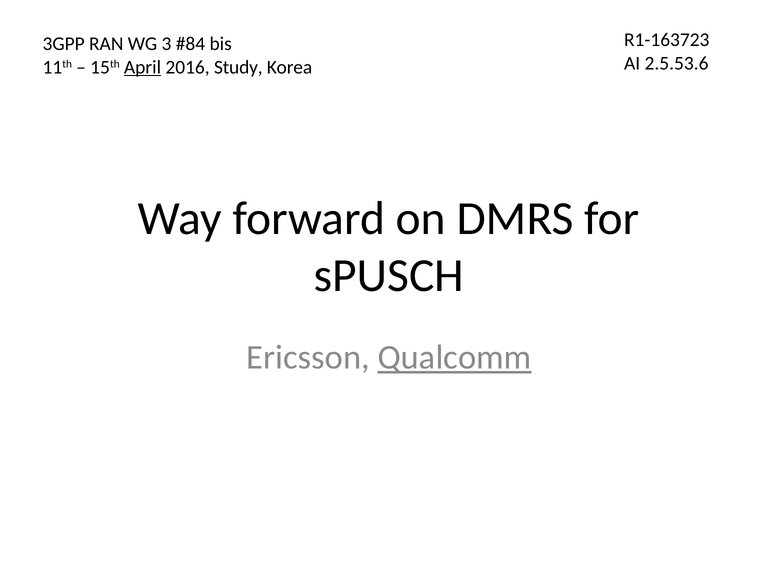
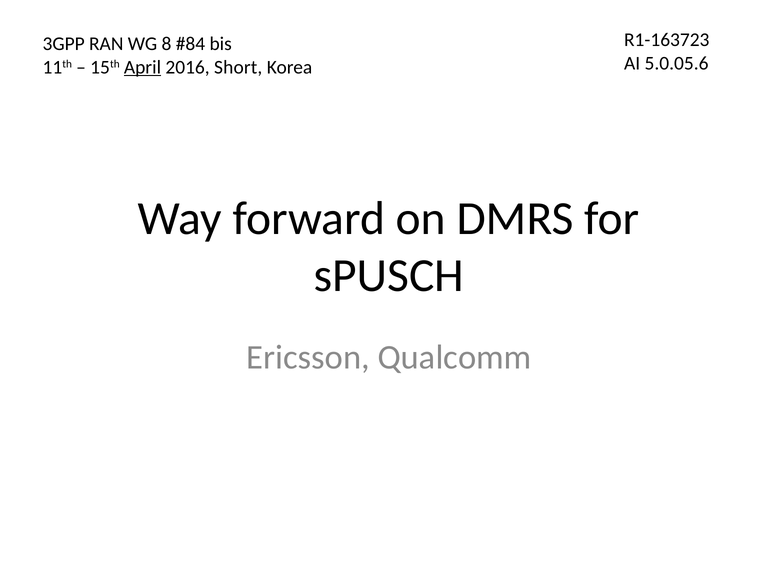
3: 3 -> 8
2.5.53.6: 2.5.53.6 -> 5.0.05.6
Study: Study -> Short
Qualcomm underline: present -> none
